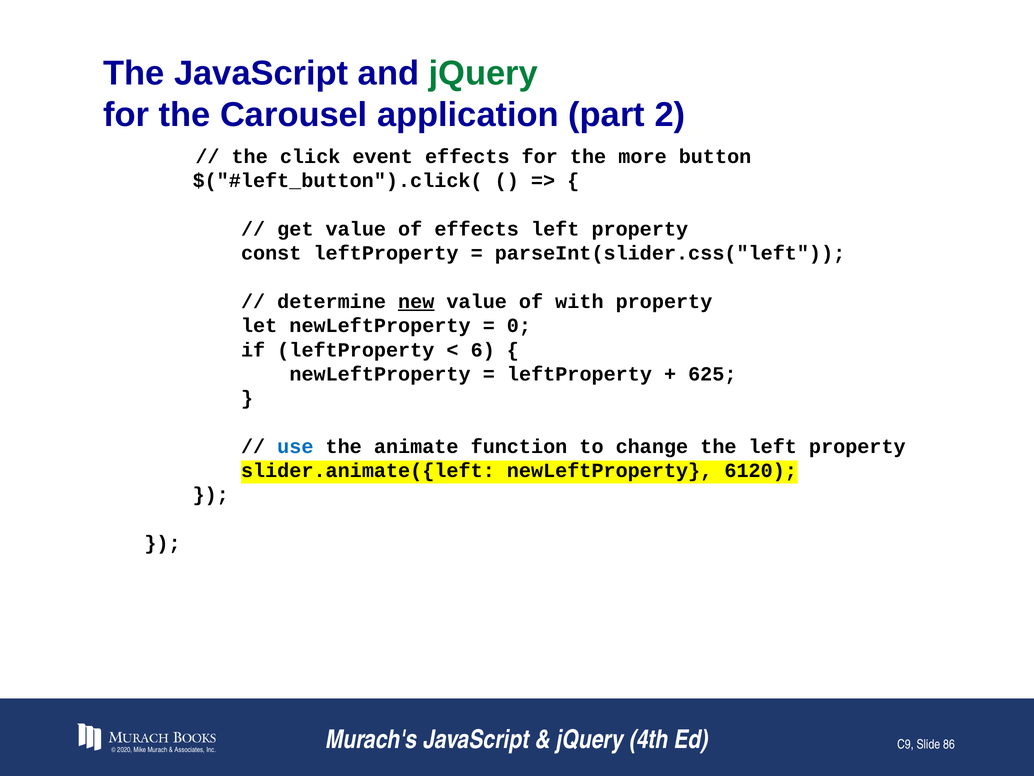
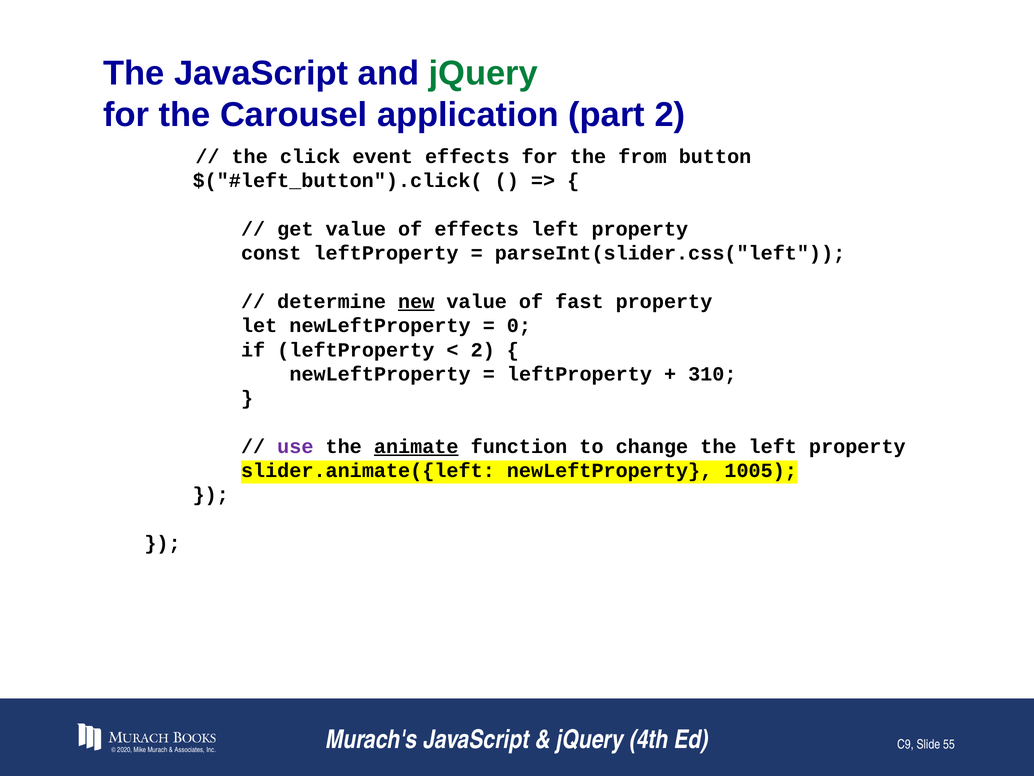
more: more -> from
with: with -> fast
6 at (483, 350): 6 -> 2
625: 625 -> 310
use colour: blue -> purple
animate underline: none -> present
6120: 6120 -> 1005
86: 86 -> 55
